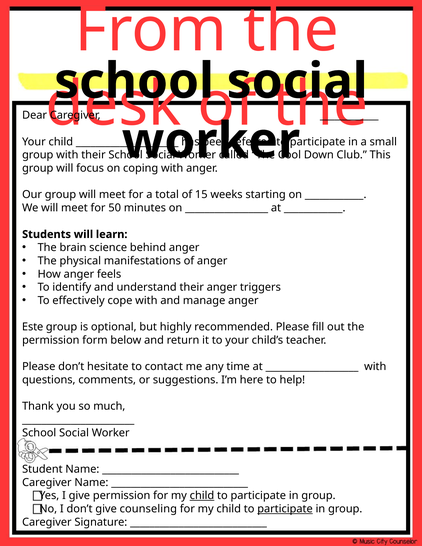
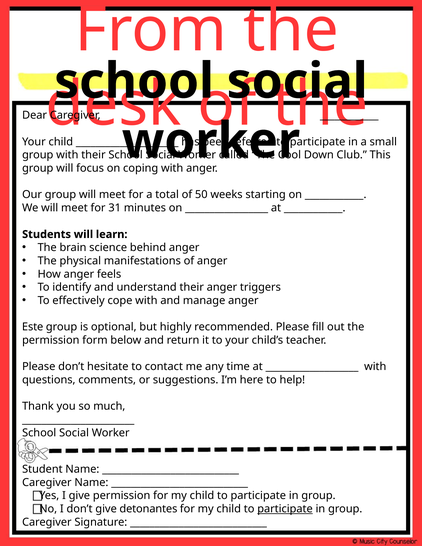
15: 15 -> 50
50: 50 -> 31
child at (202, 496) underline: present -> none
counseling: counseling -> detonantes
